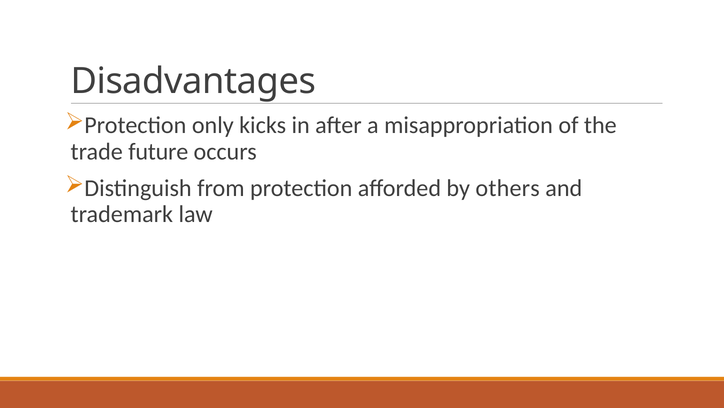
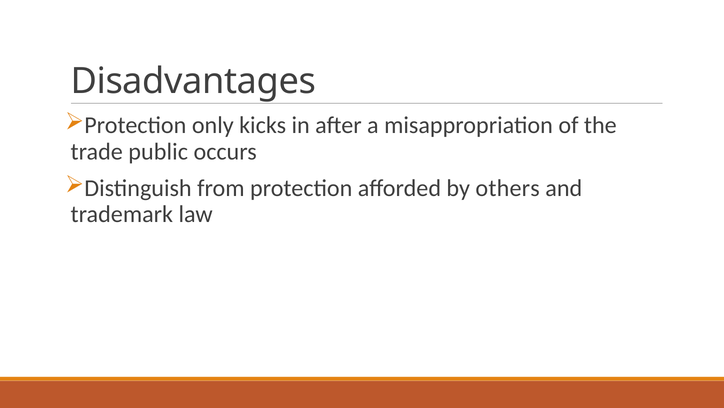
future: future -> public
